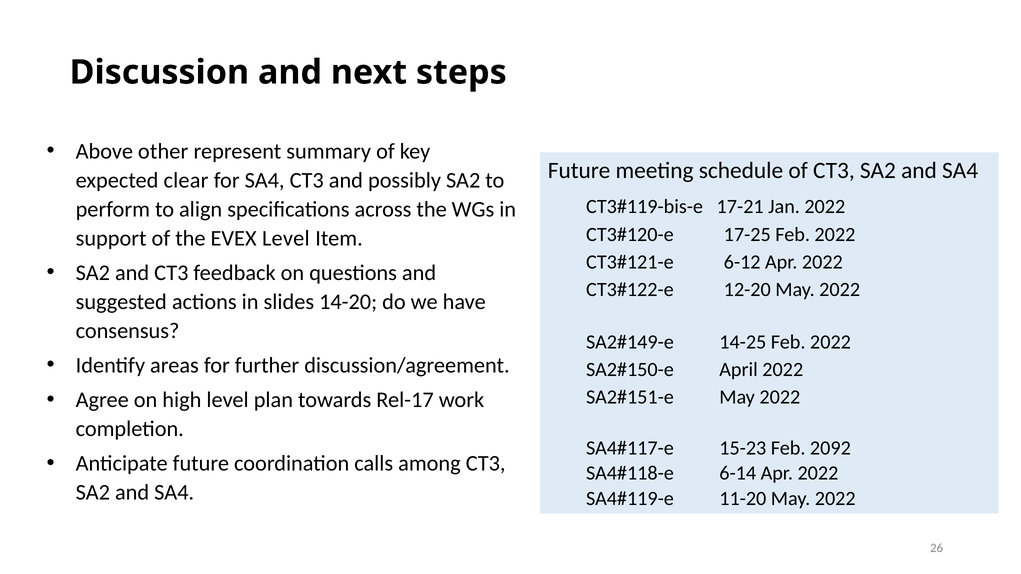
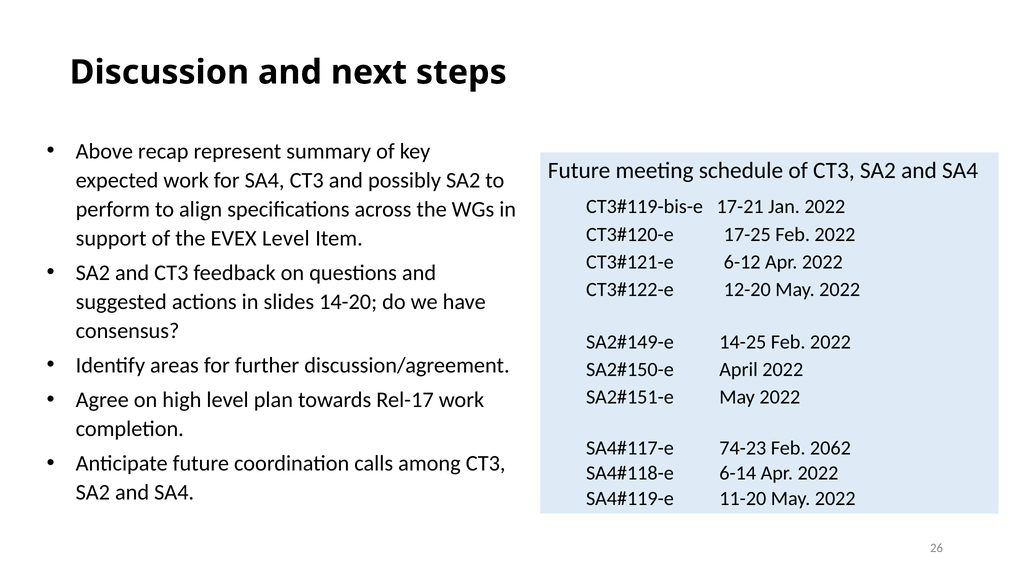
other: other -> recap
expected clear: clear -> work
15-23: 15-23 -> 74-23
2092: 2092 -> 2062
